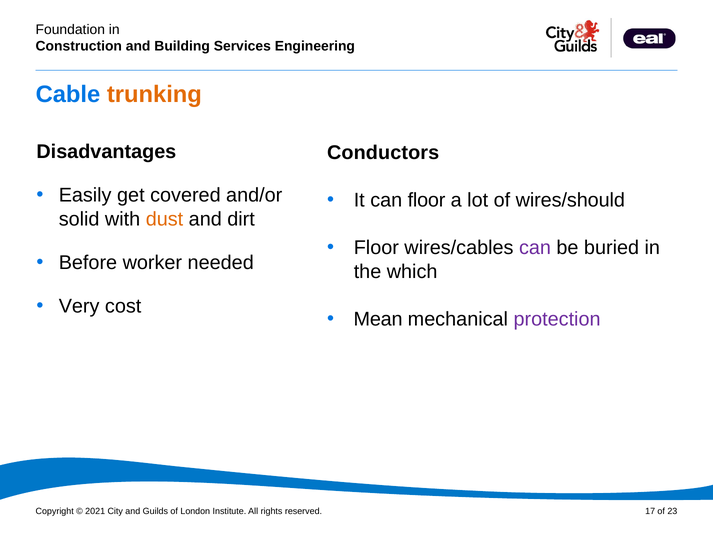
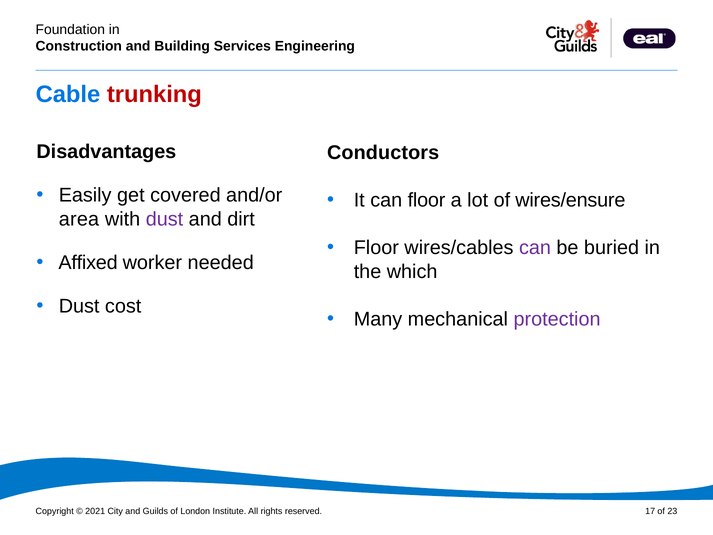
trunking colour: orange -> red
wires/should: wires/should -> wires/ensure
solid: solid -> area
dust at (164, 219) colour: orange -> purple
Before: Before -> Affixed
Very at (79, 306): Very -> Dust
Mean: Mean -> Many
